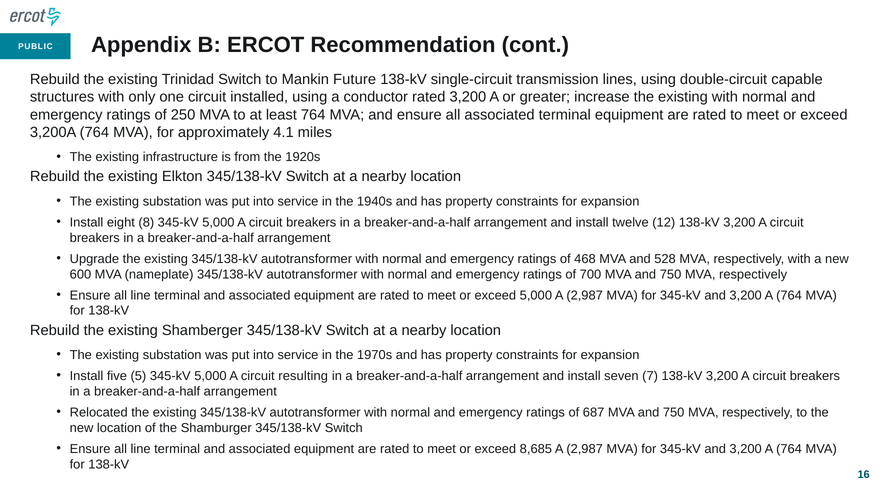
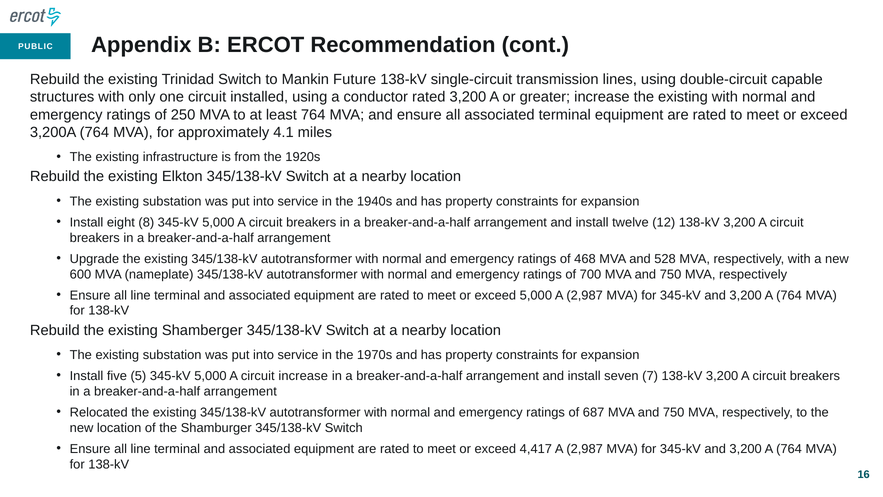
circuit resulting: resulting -> increase
8,685: 8,685 -> 4,417
